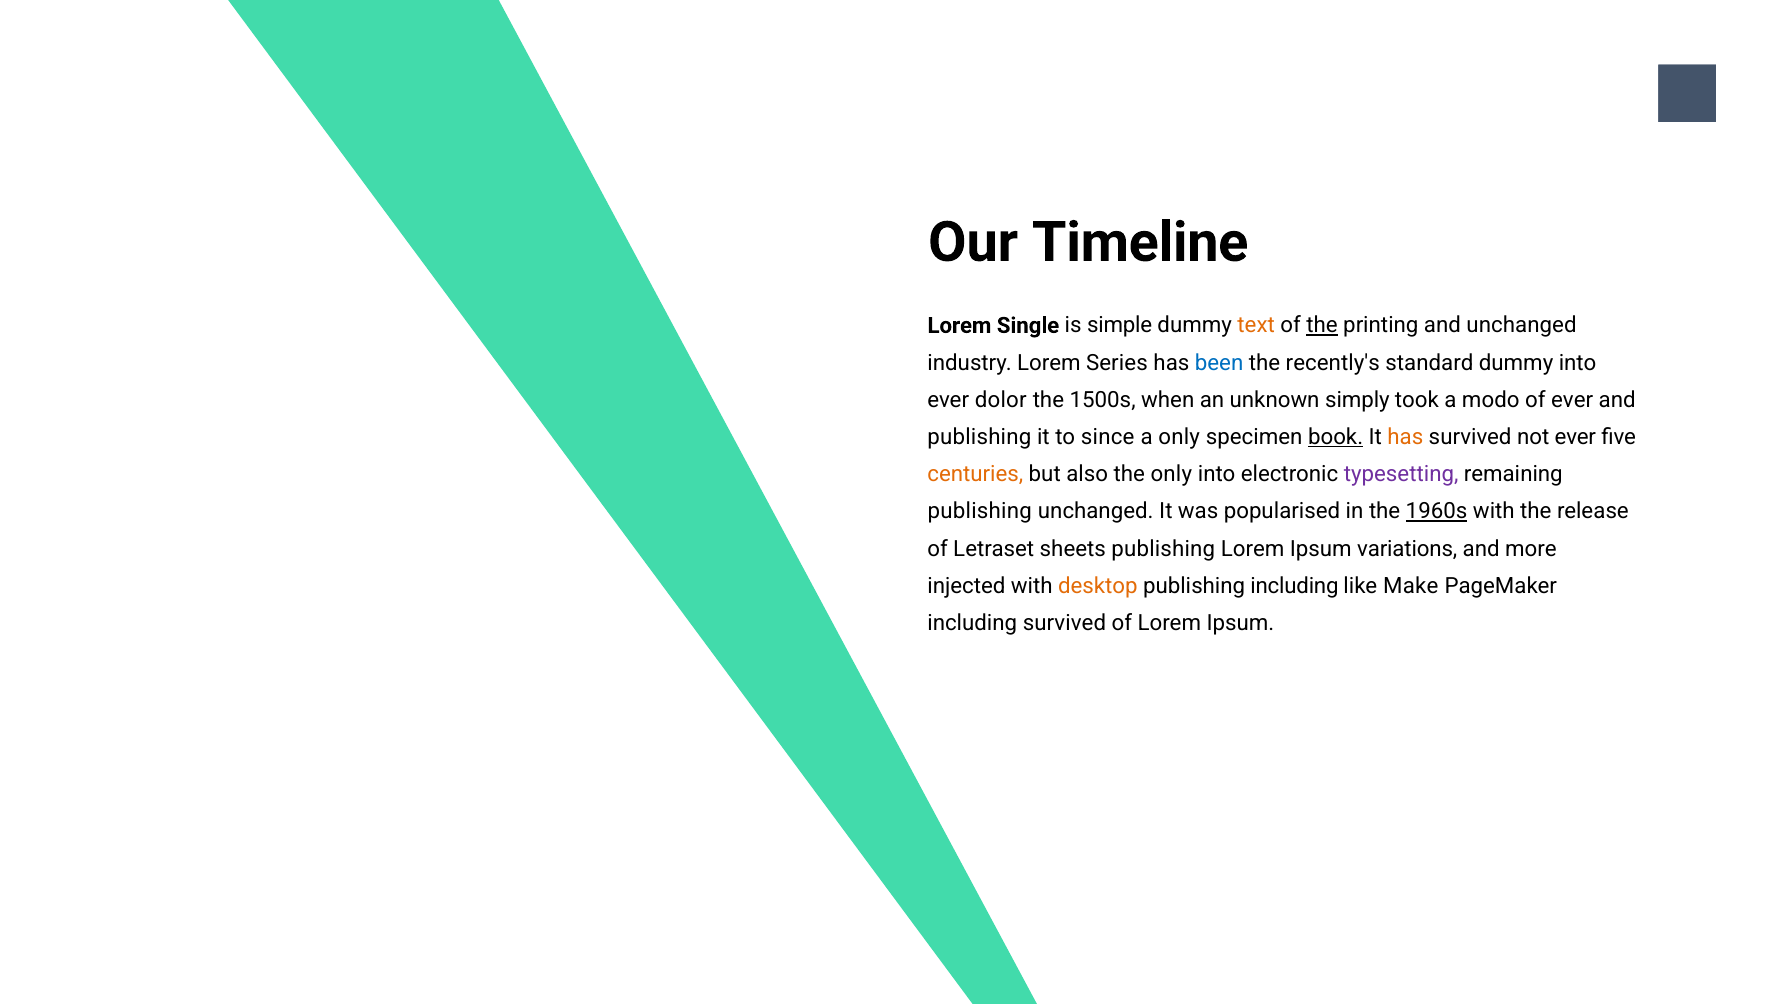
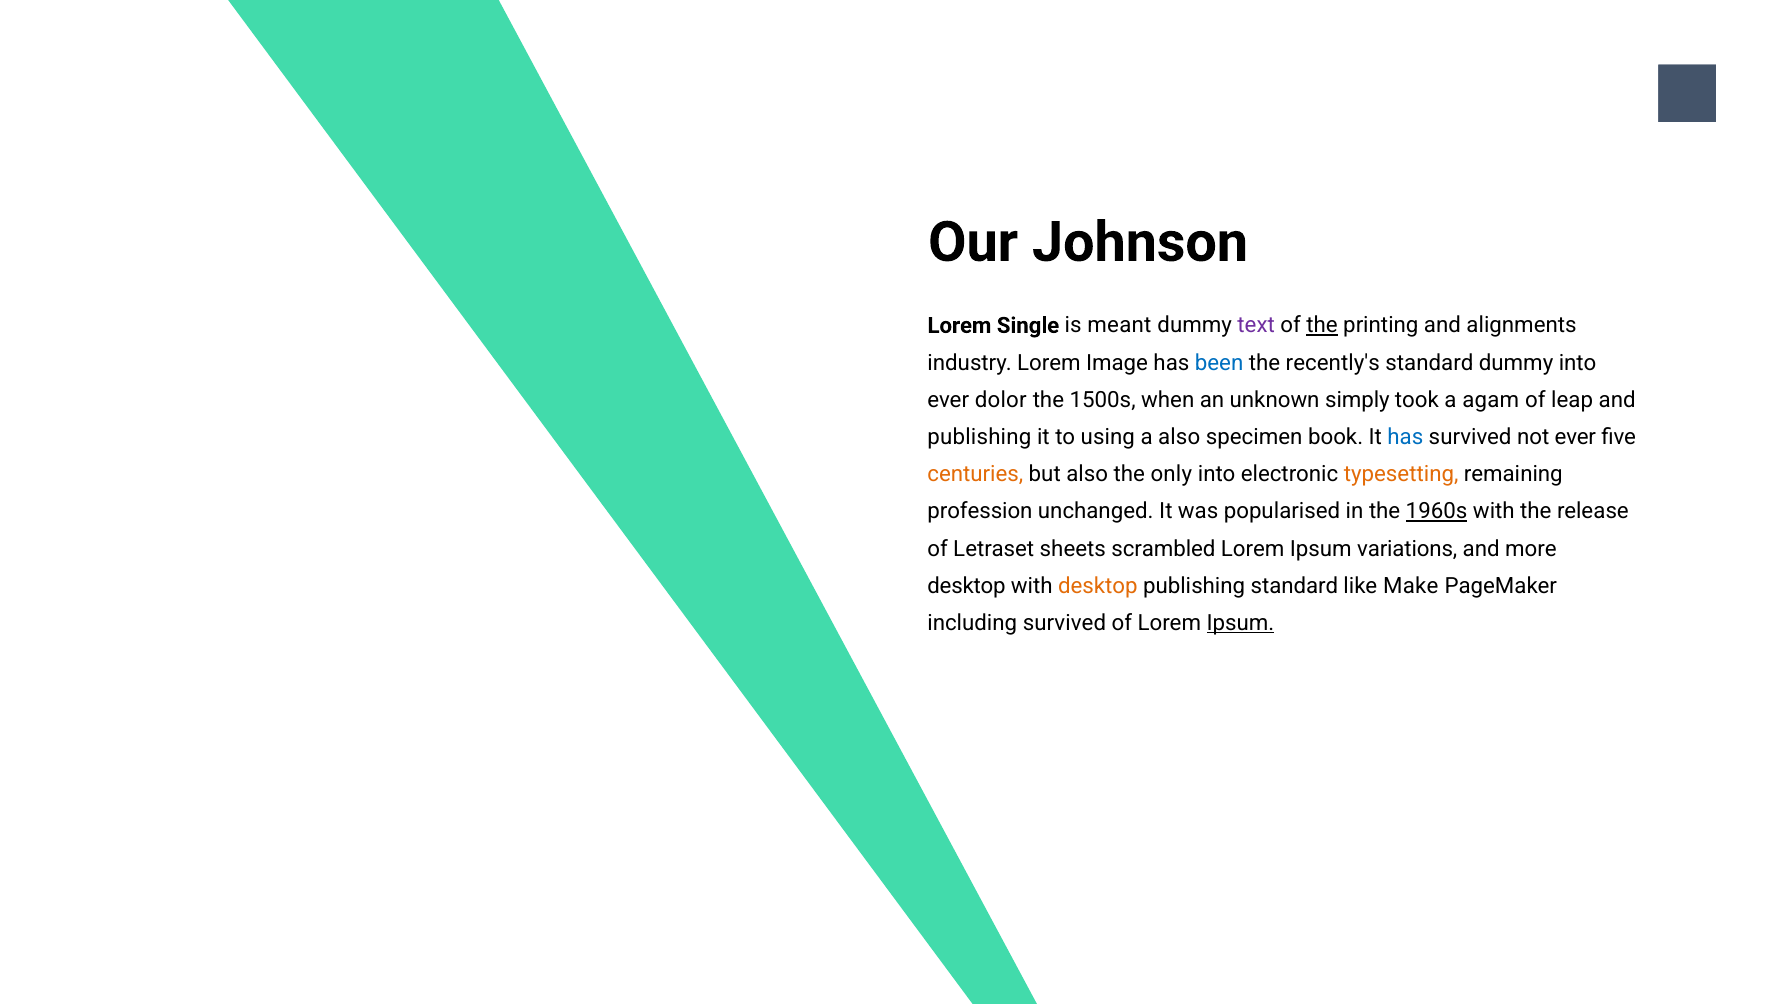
Timeline: Timeline -> Johnson
simple: simple -> meant
text colour: orange -> purple
and unchanged: unchanged -> alignments
Series: Series -> Image
modo: modo -> agam
of ever: ever -> leap
since: since -> using
a only: only -> also
book underline: present -> none
has at (1405, 437) colour: orange -> blue
typesetting colour: purple -> orange
publishing at (980, 512): publishing -> profession
sheets publishing: publishing -> scrambled
injected at (966, 586): injected -> desktop
publishing including: including -> standard
Ipsum at (1240, 623) underline: none -> present
